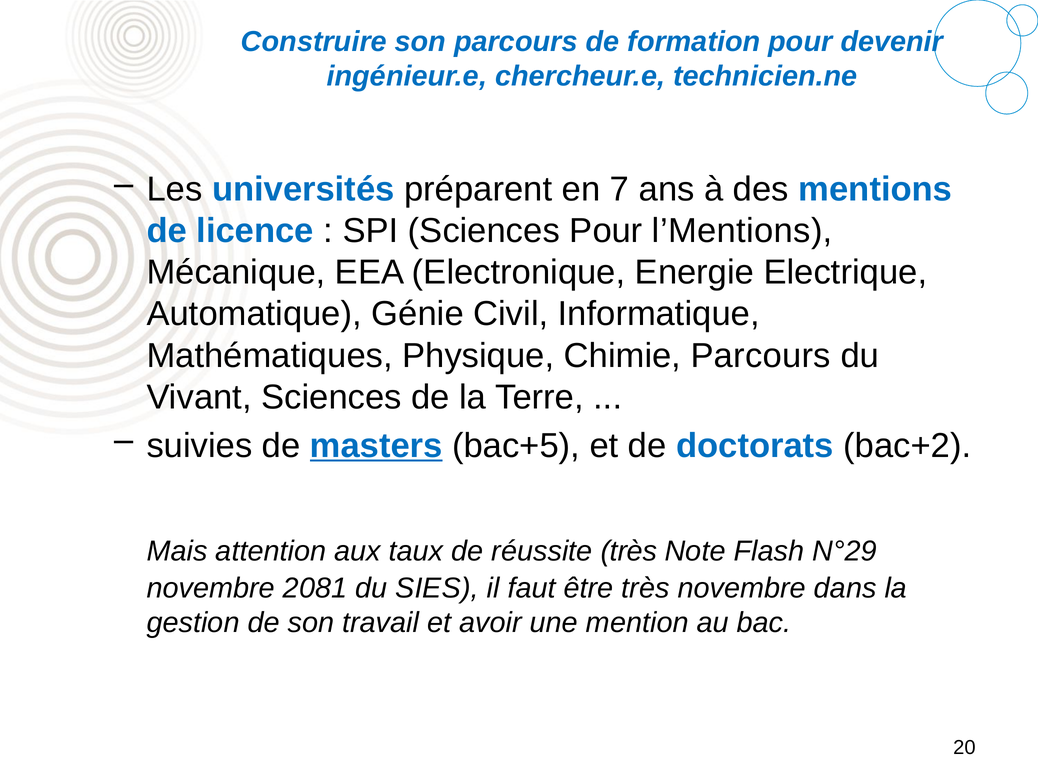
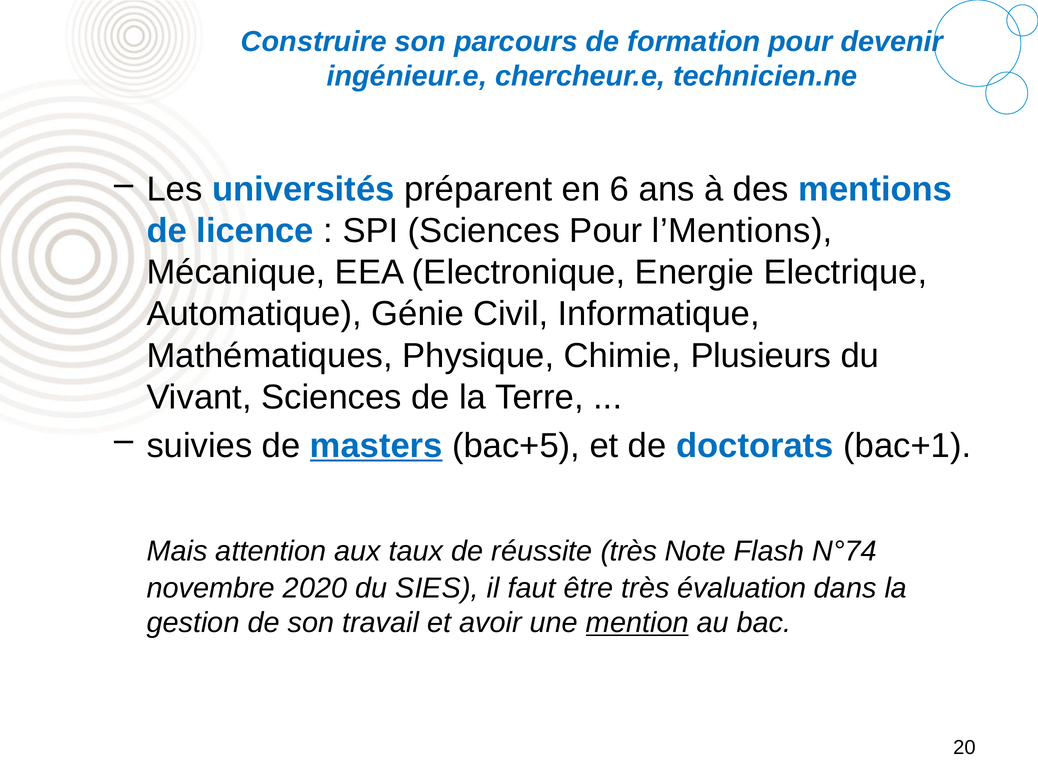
7: 7 -> 6
Chimie Parcours: Parcours -> Plusieurs
bac+2: bac+2 -> bac+1
N°29: N°29 -> N°74
2081: 2081 -> 2020
très novembre: novembre -> évaluation
mention underline: none -> present
